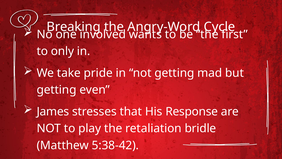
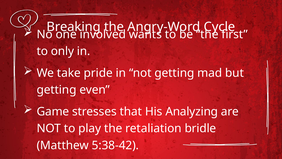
James: James -> Game
Response: Response -> Analyzing
